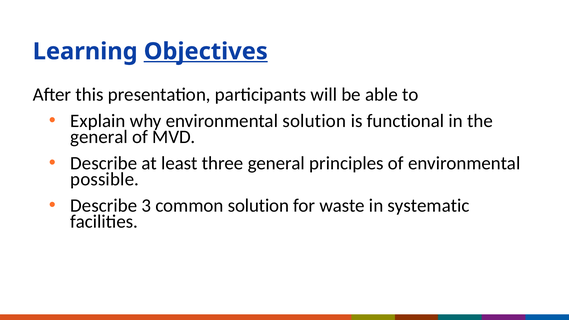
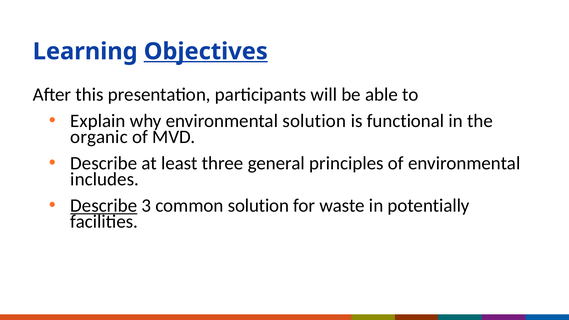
general at (99, 137): general -> organic
possible: possible -> includes
Describe at (104, 206) underline: none -> present
systematic: systematic -> potentially
